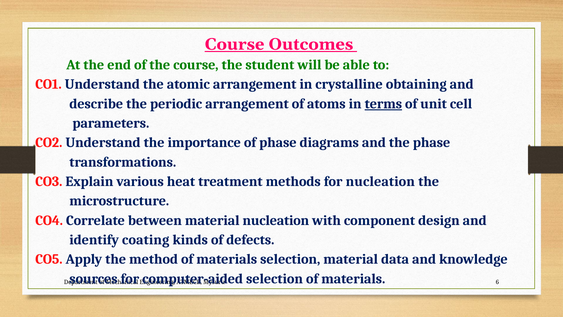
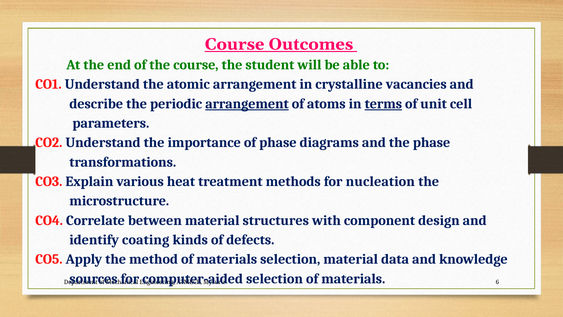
obtaining: obtaining -> vacancies
arrangement at (247, 104) underline: none -> present
material nucleation: nucleation -> structures
